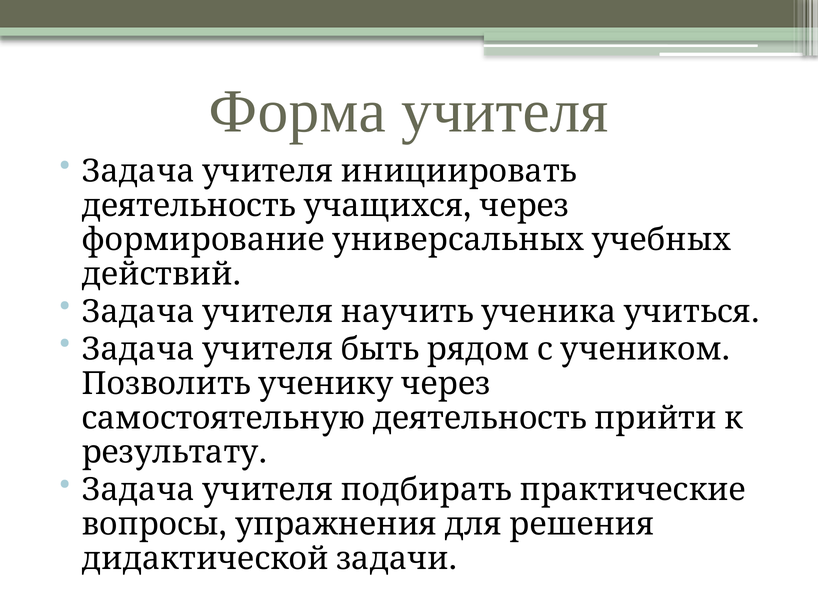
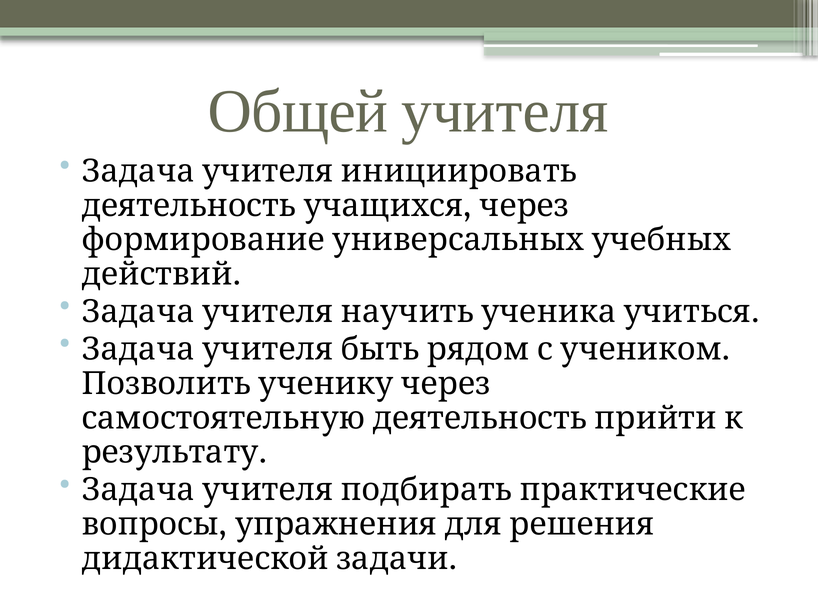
Форма: Форма -> Общей
